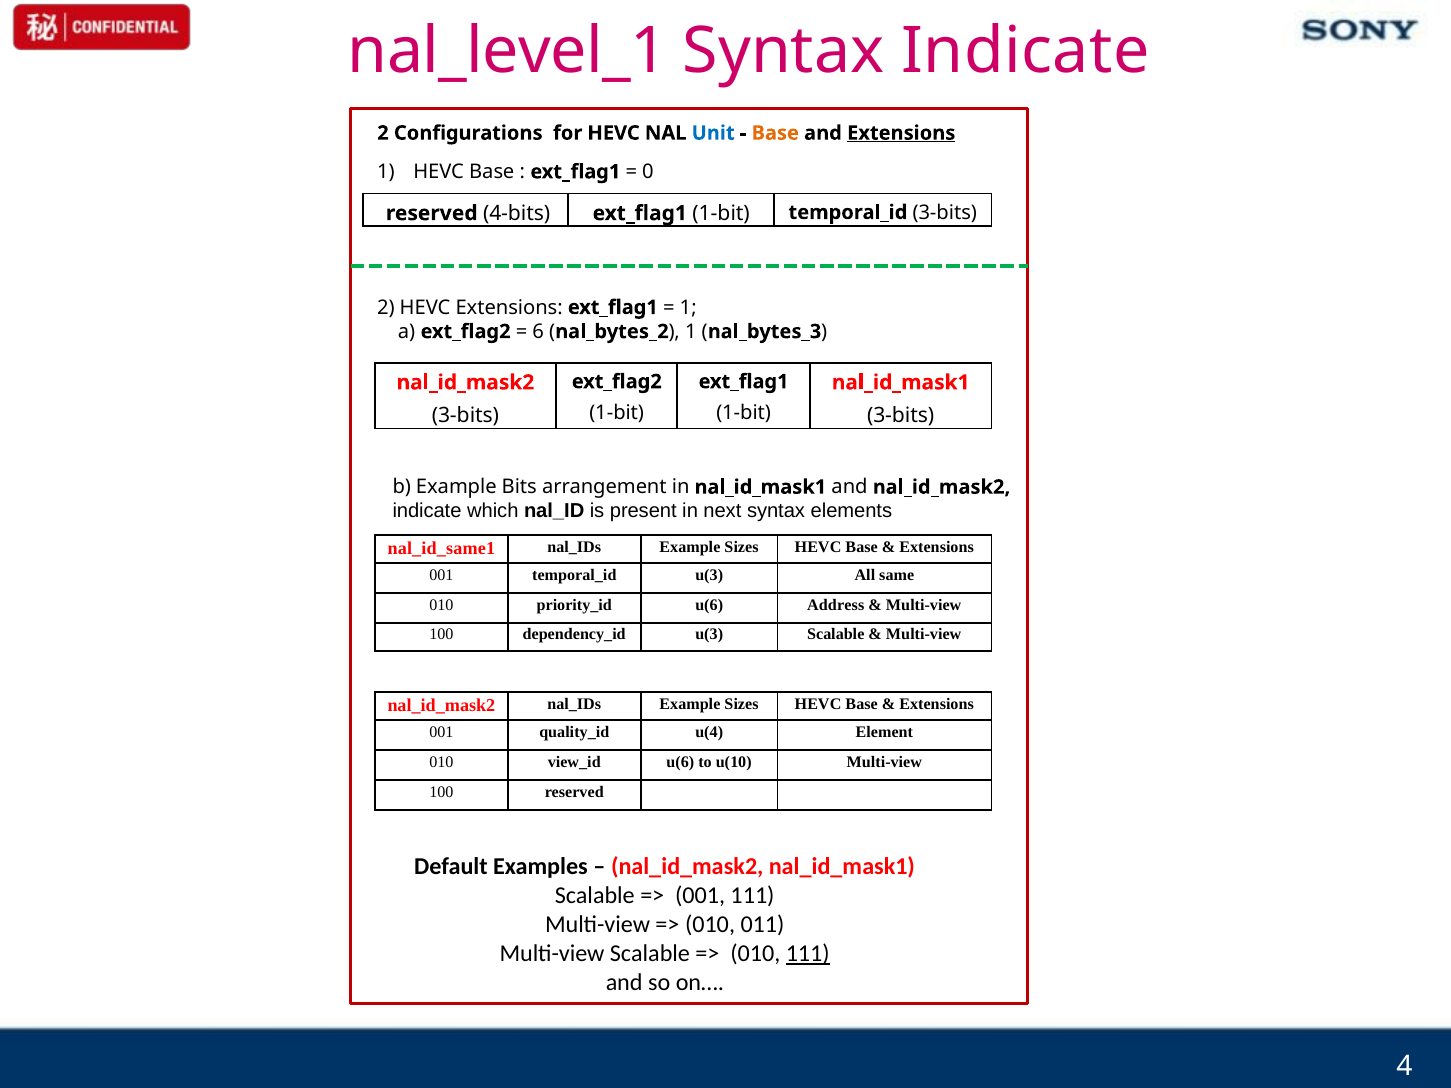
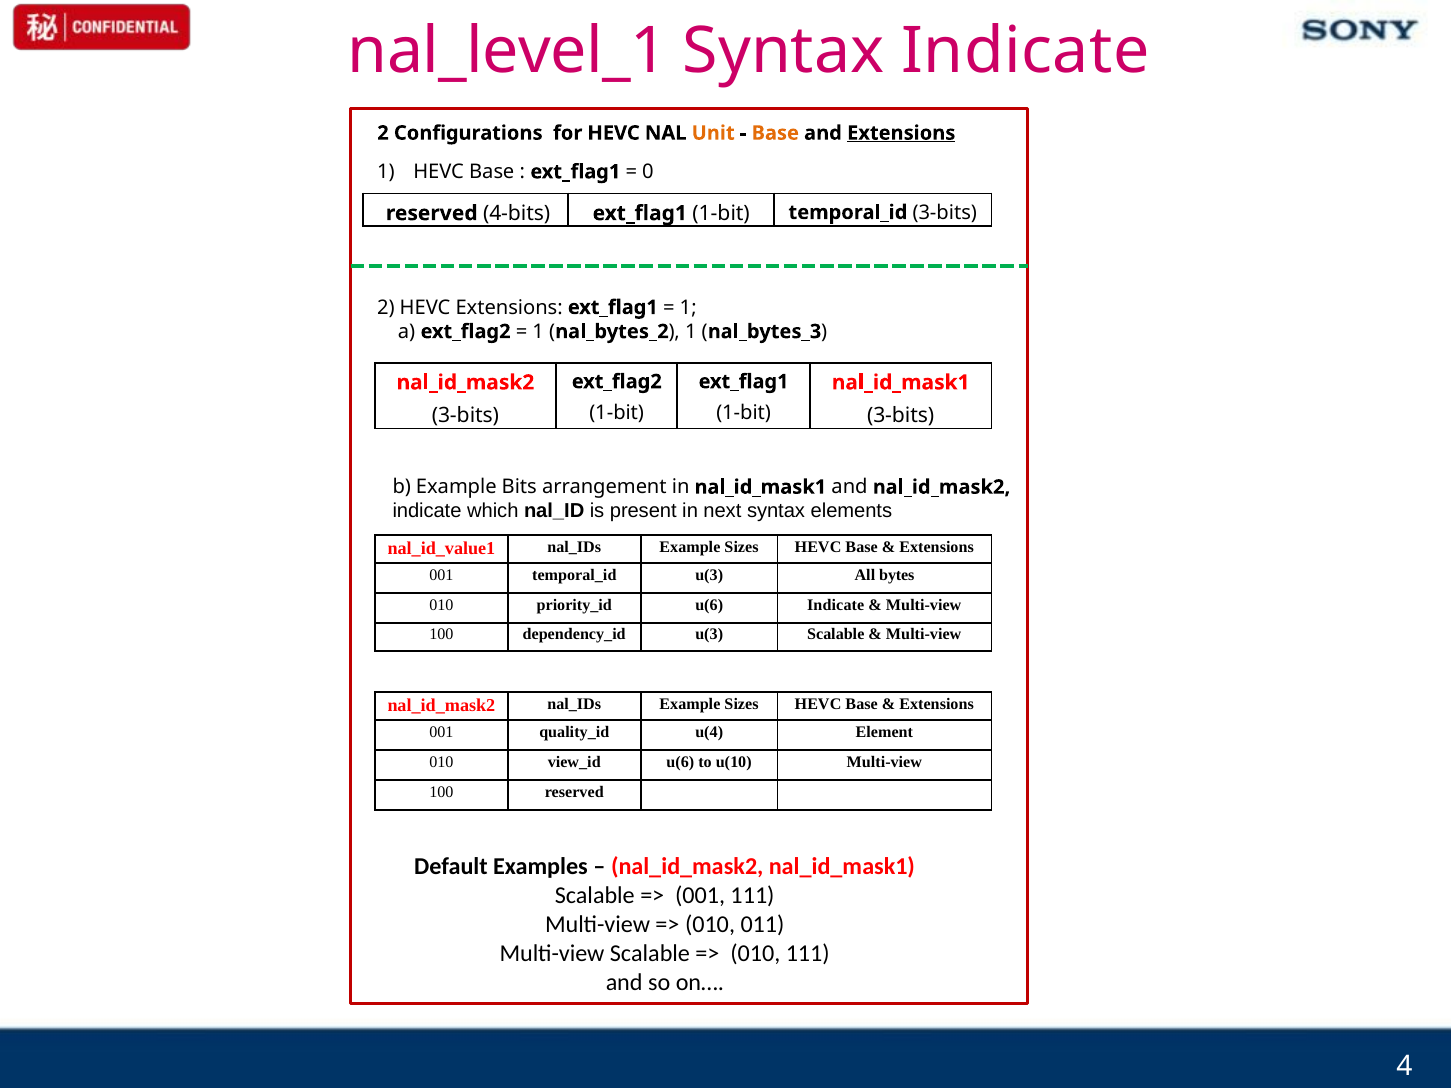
Unit colour: blue -> orange
6 at (538, 332): 6 -> 1
nal_id_same1: nal_id_same1 -> nal_id_value1
same: same -> bytes
u(6 Address: Address -> Indicate
111 at (808, 954) underline: present -> none
